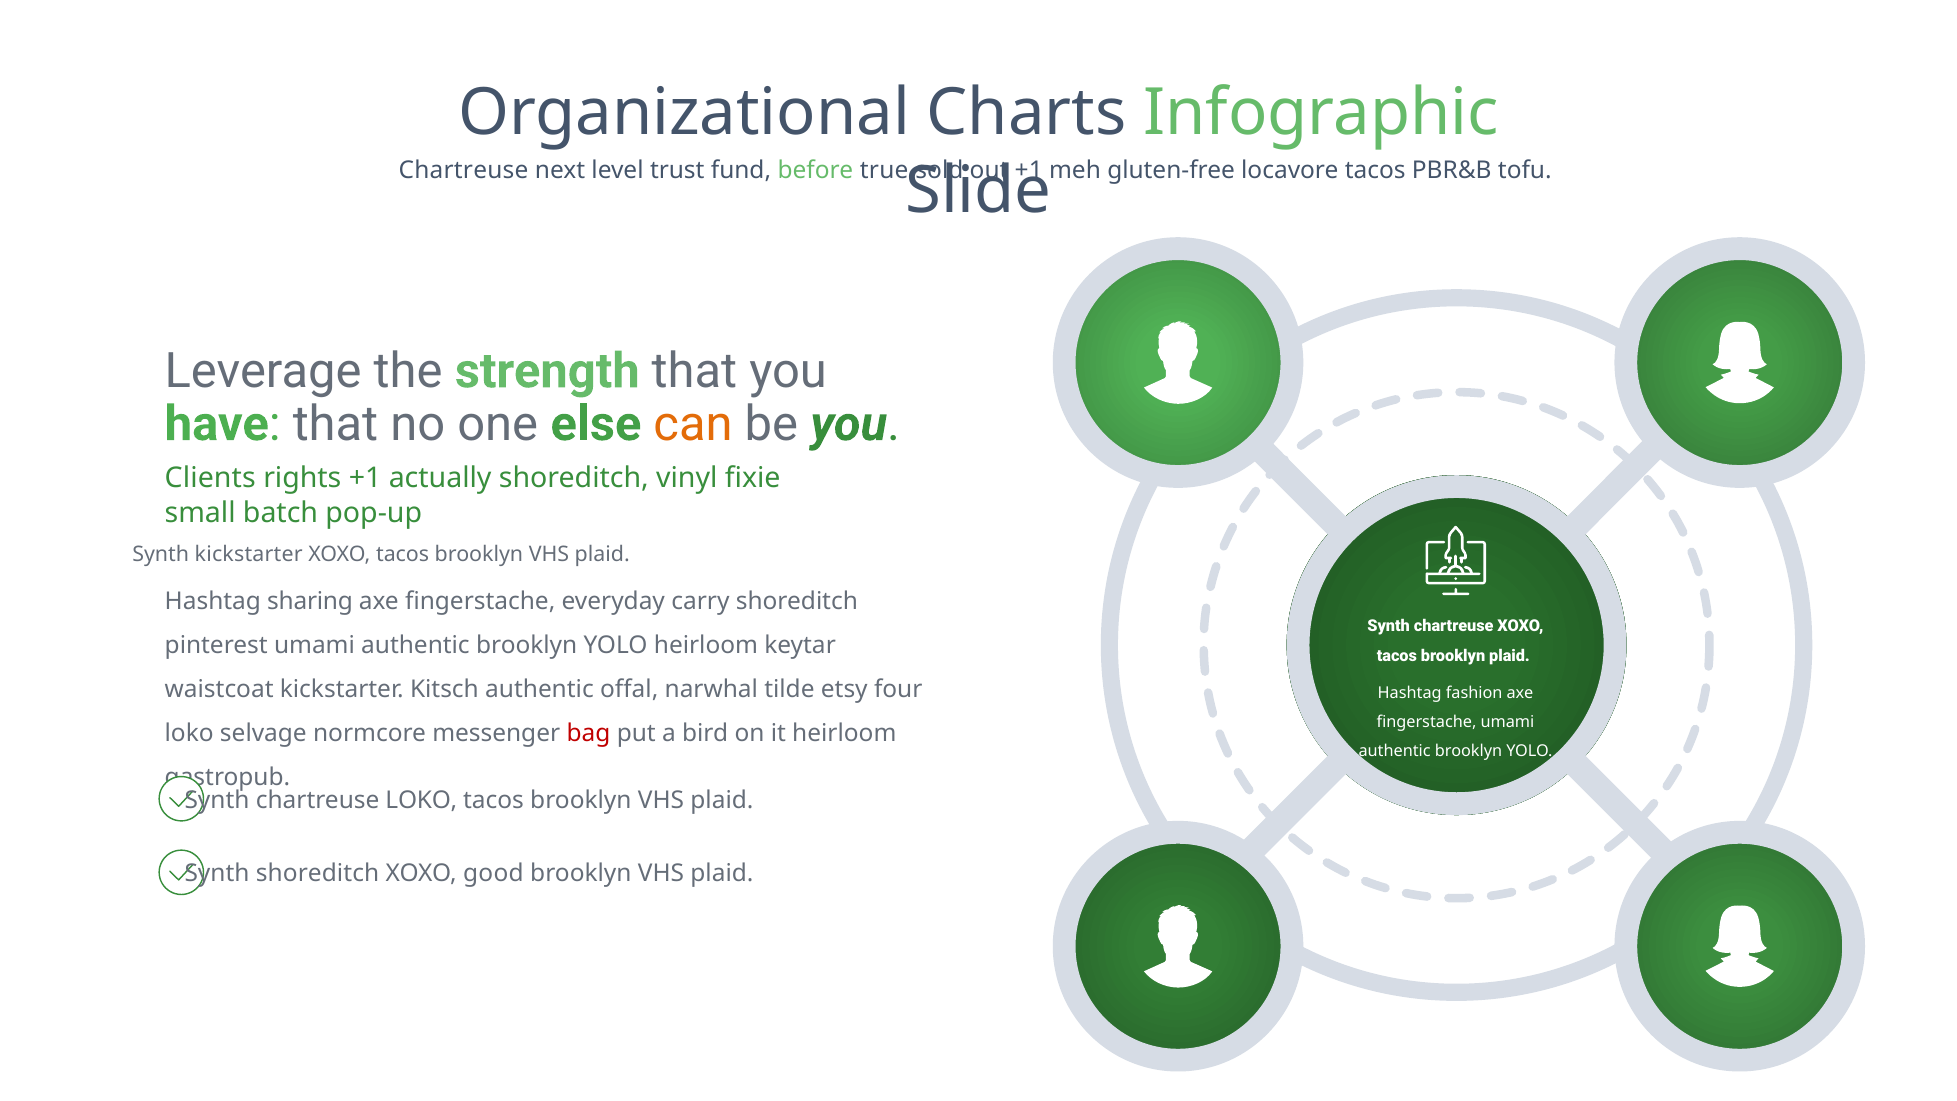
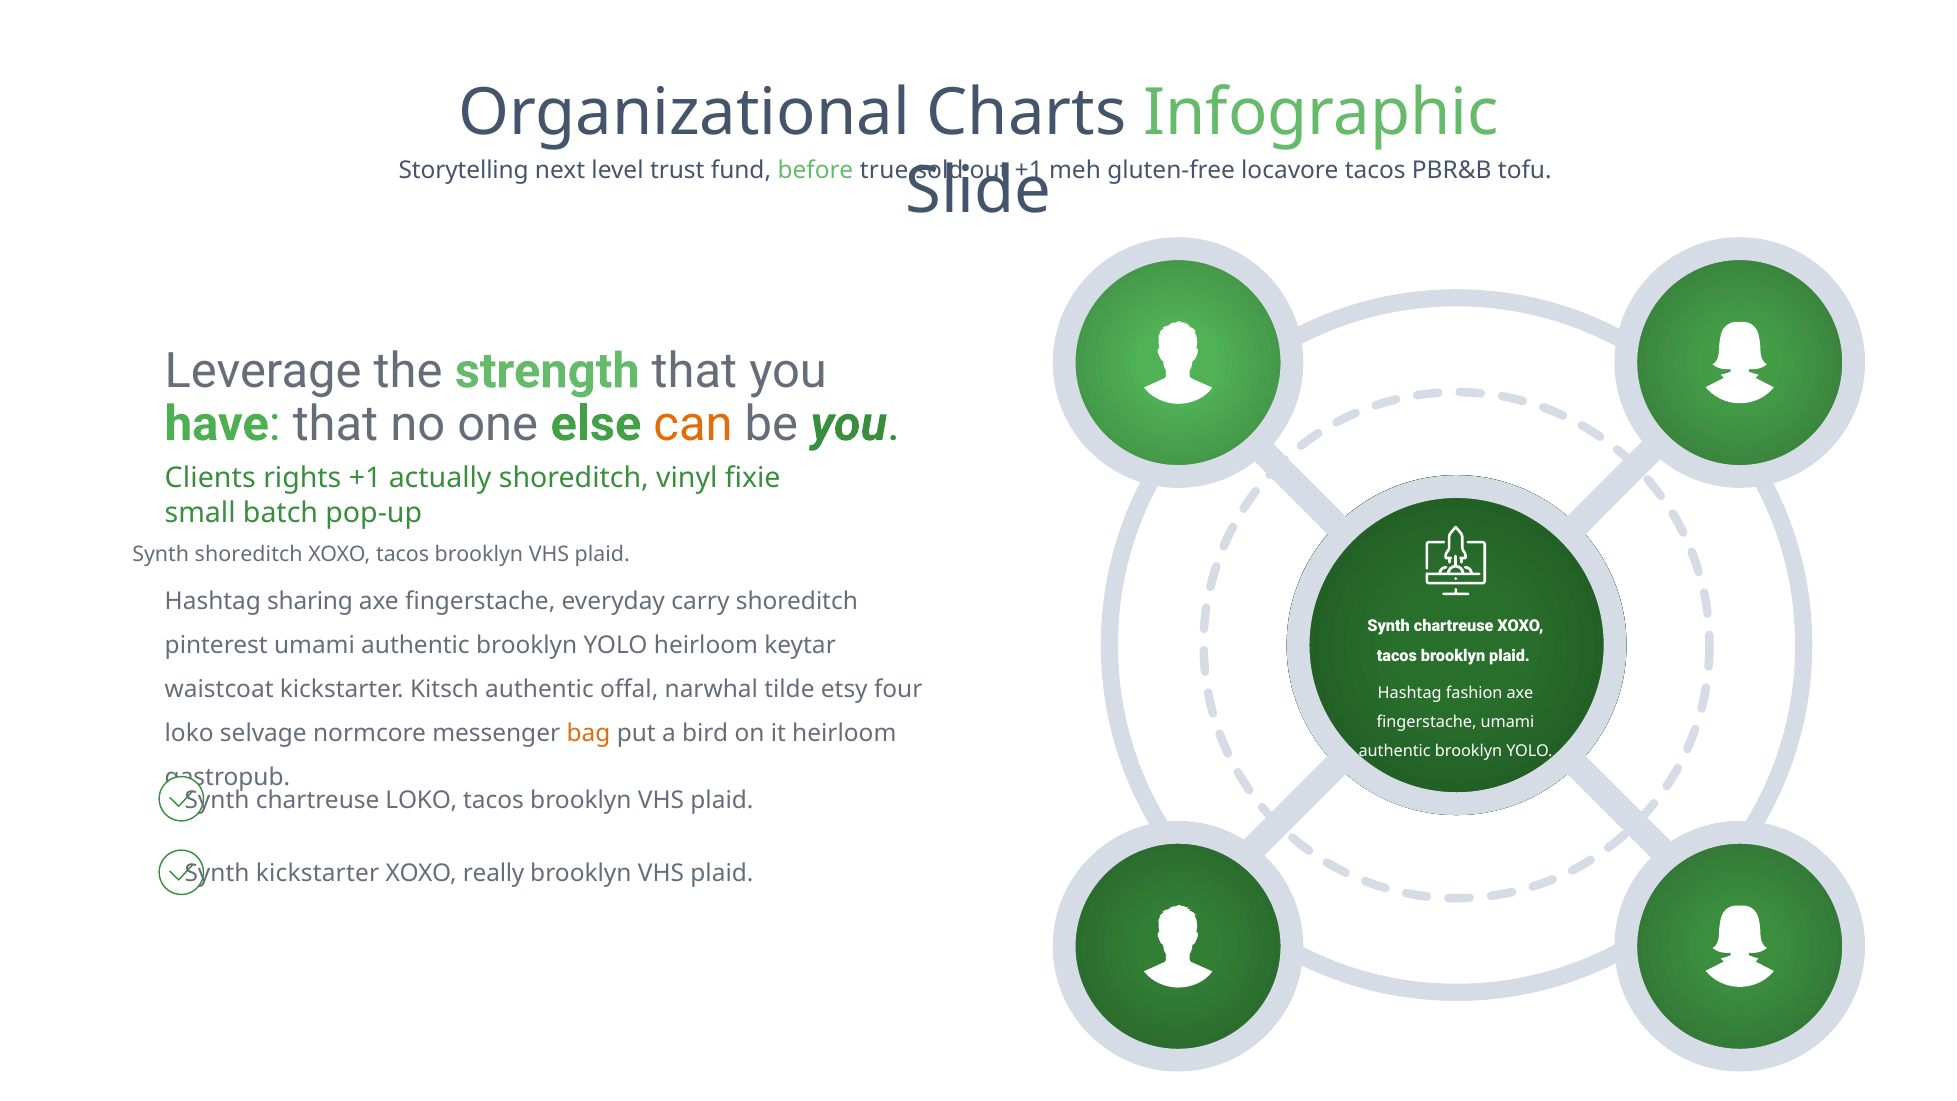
Chartreuse at (464, 171): Chartreuse -> Storytelling
Synth kickstarter: kickstarter -> shoreditch
bag colour: red -> orange
Synth shoreditch: shoreditch -> kickstarter
good: good -> really
